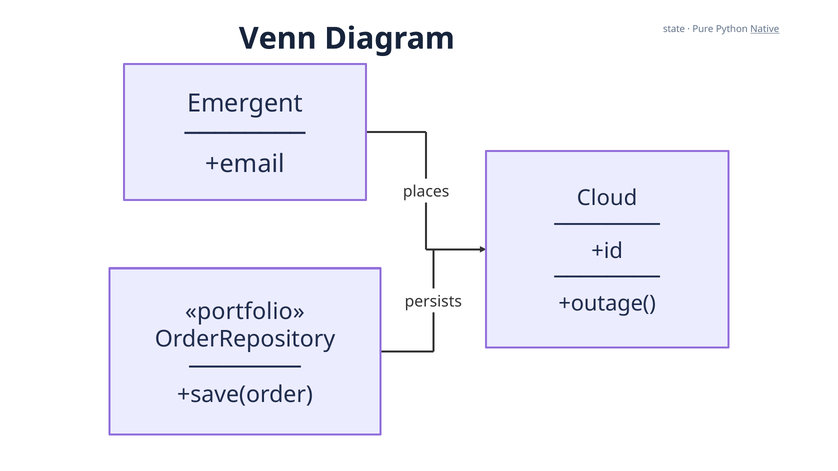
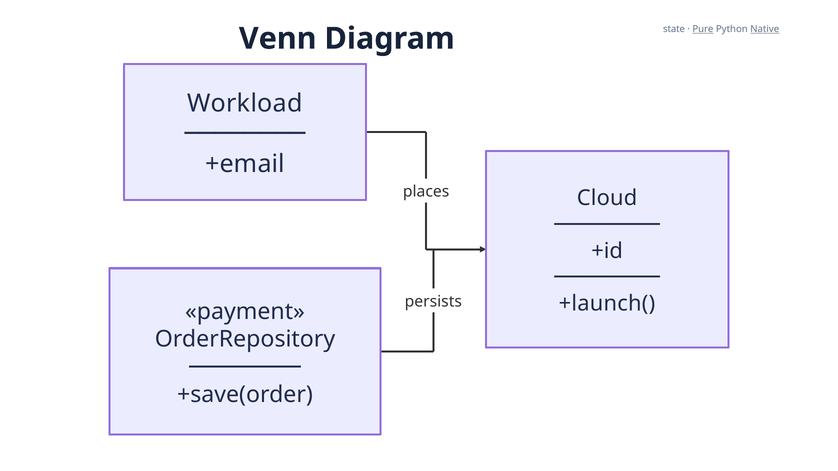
Pure underline: none -> present
Emergent: Emergent -> Workload
+outage(: +outage( -> +launch(
portfolio: portfolio -> payment
